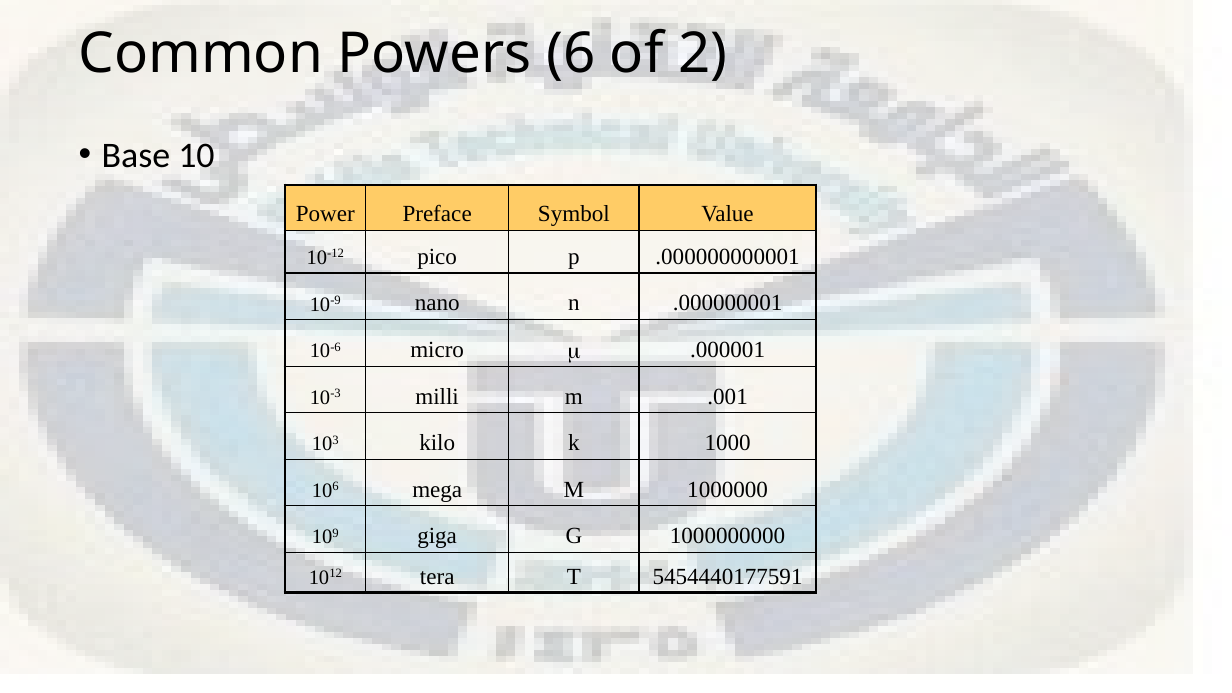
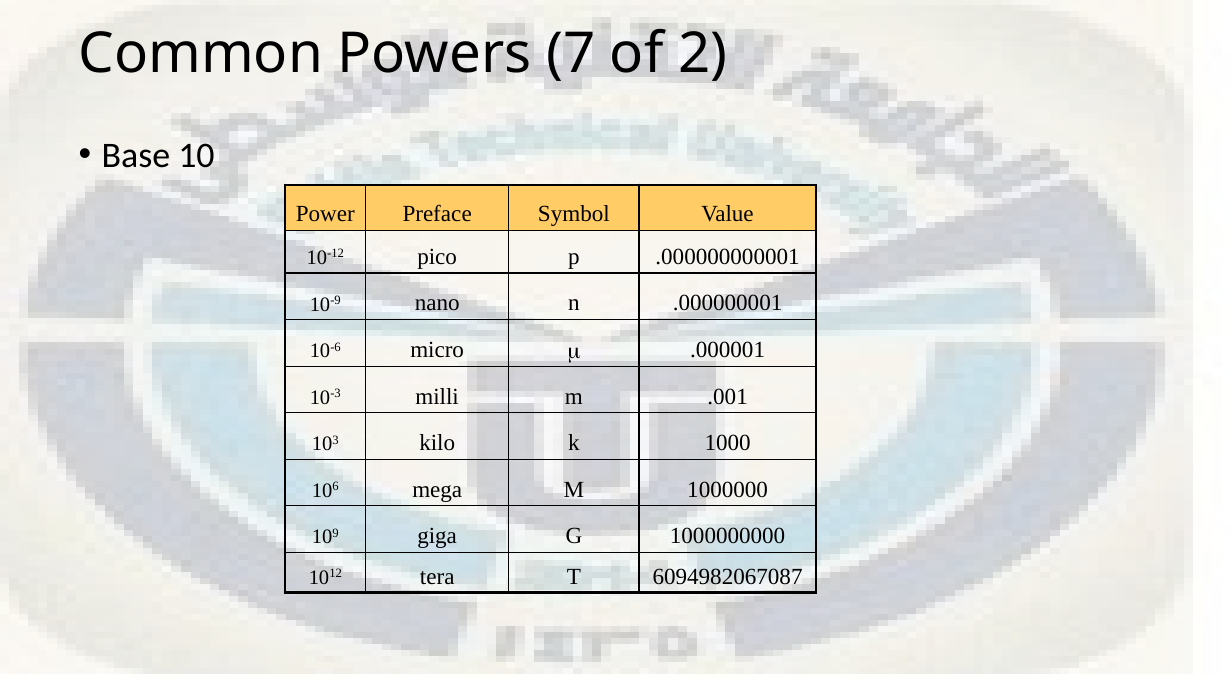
6: 6 -> 7
5454440177591: 5454440177591 -> 6094982067087
